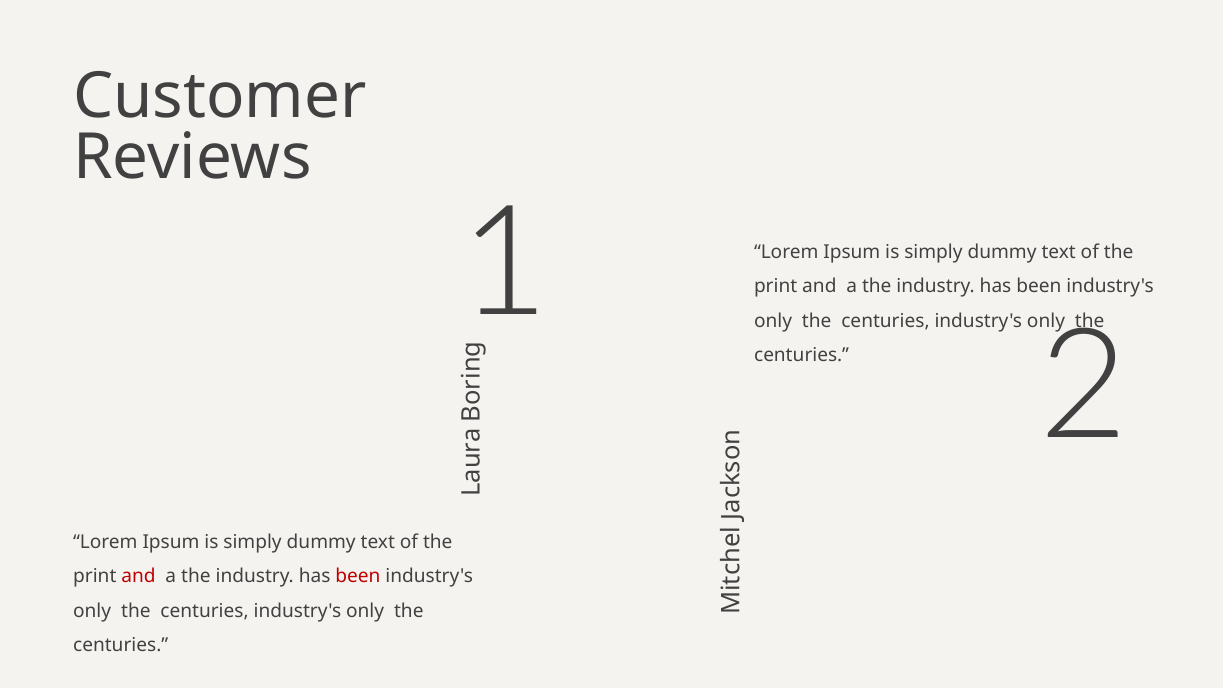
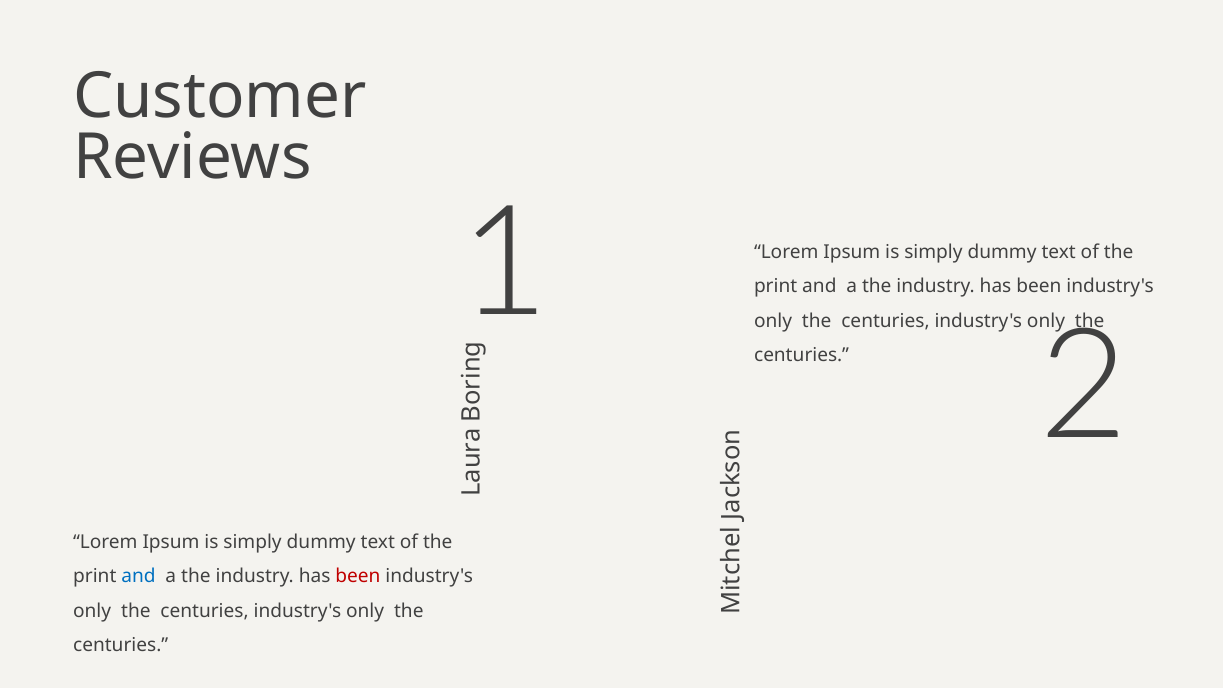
and at (138, 577) colour: red -> blue
